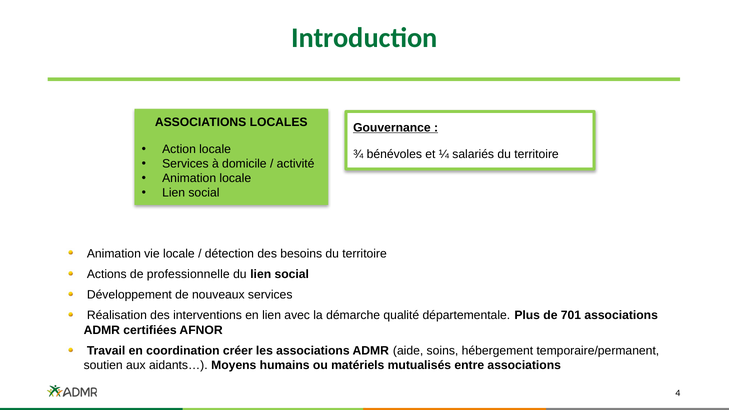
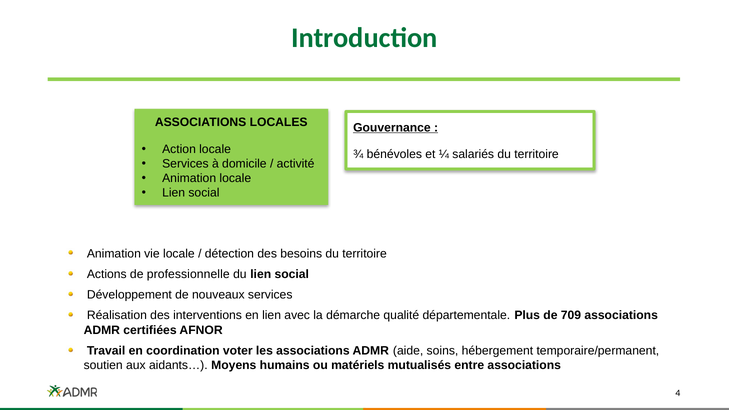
701: 701 -> 709
créer: créer -> voter
